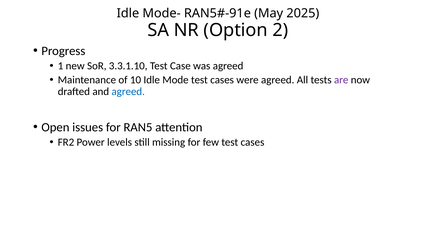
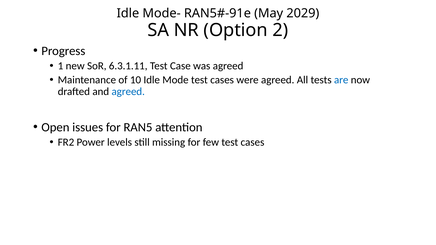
2025: 2025 -> 2029
3.3.1.10: 3.3.1.10 -> 6.3.1.11
are colour: purple -> blue
